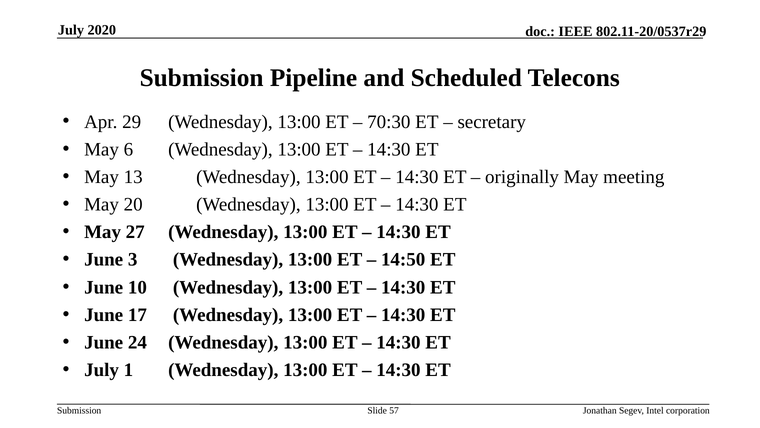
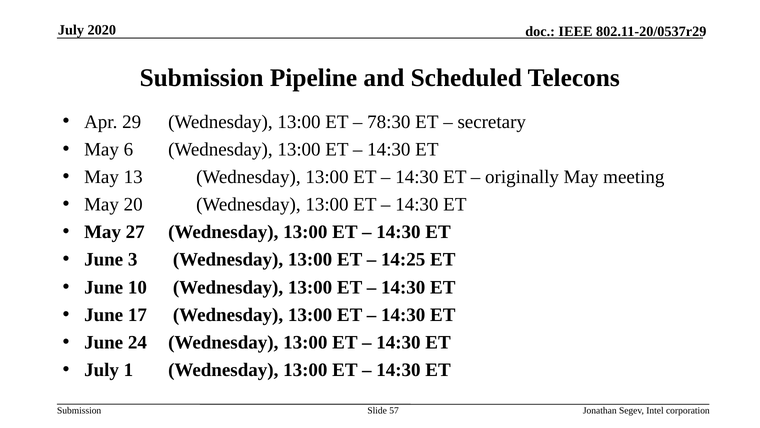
70:30: 70:30 -> 78:30
14:50: 14:50 -> 14:25
